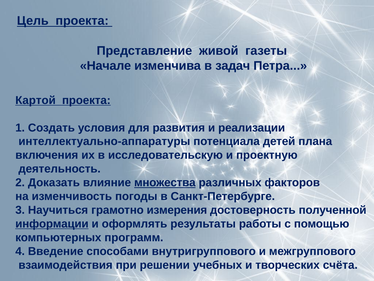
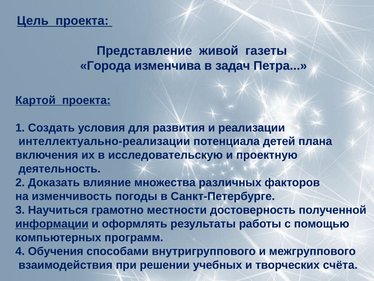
Начале: Начале -> Города
интеллектуально-аппаратуры: интеллектуально-аппаратуры -> интеллектуально-реализации
множества underline: present -> none
измерения: измерения -> местности
Введение: Введение -> Обучения
